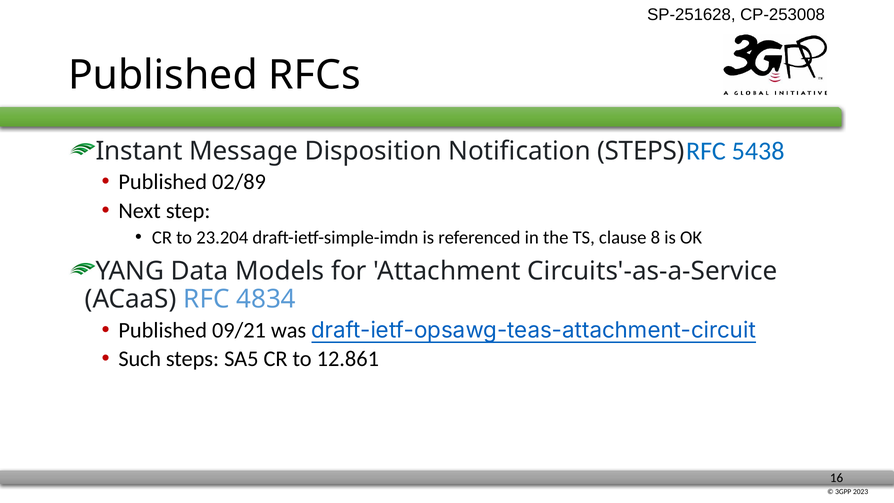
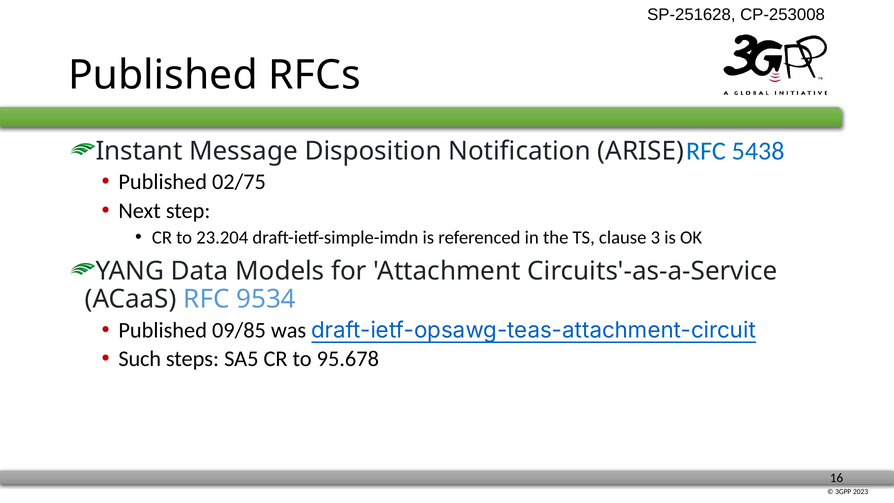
Notification STEPS: STEPS -> ARISE
02/89: 02/89 -> 02/75
8: 8 -> 3
4834: 4834 -> 9534
09/21: 09/21 -> 09/85
12.861: 12.861 -> 95.678
